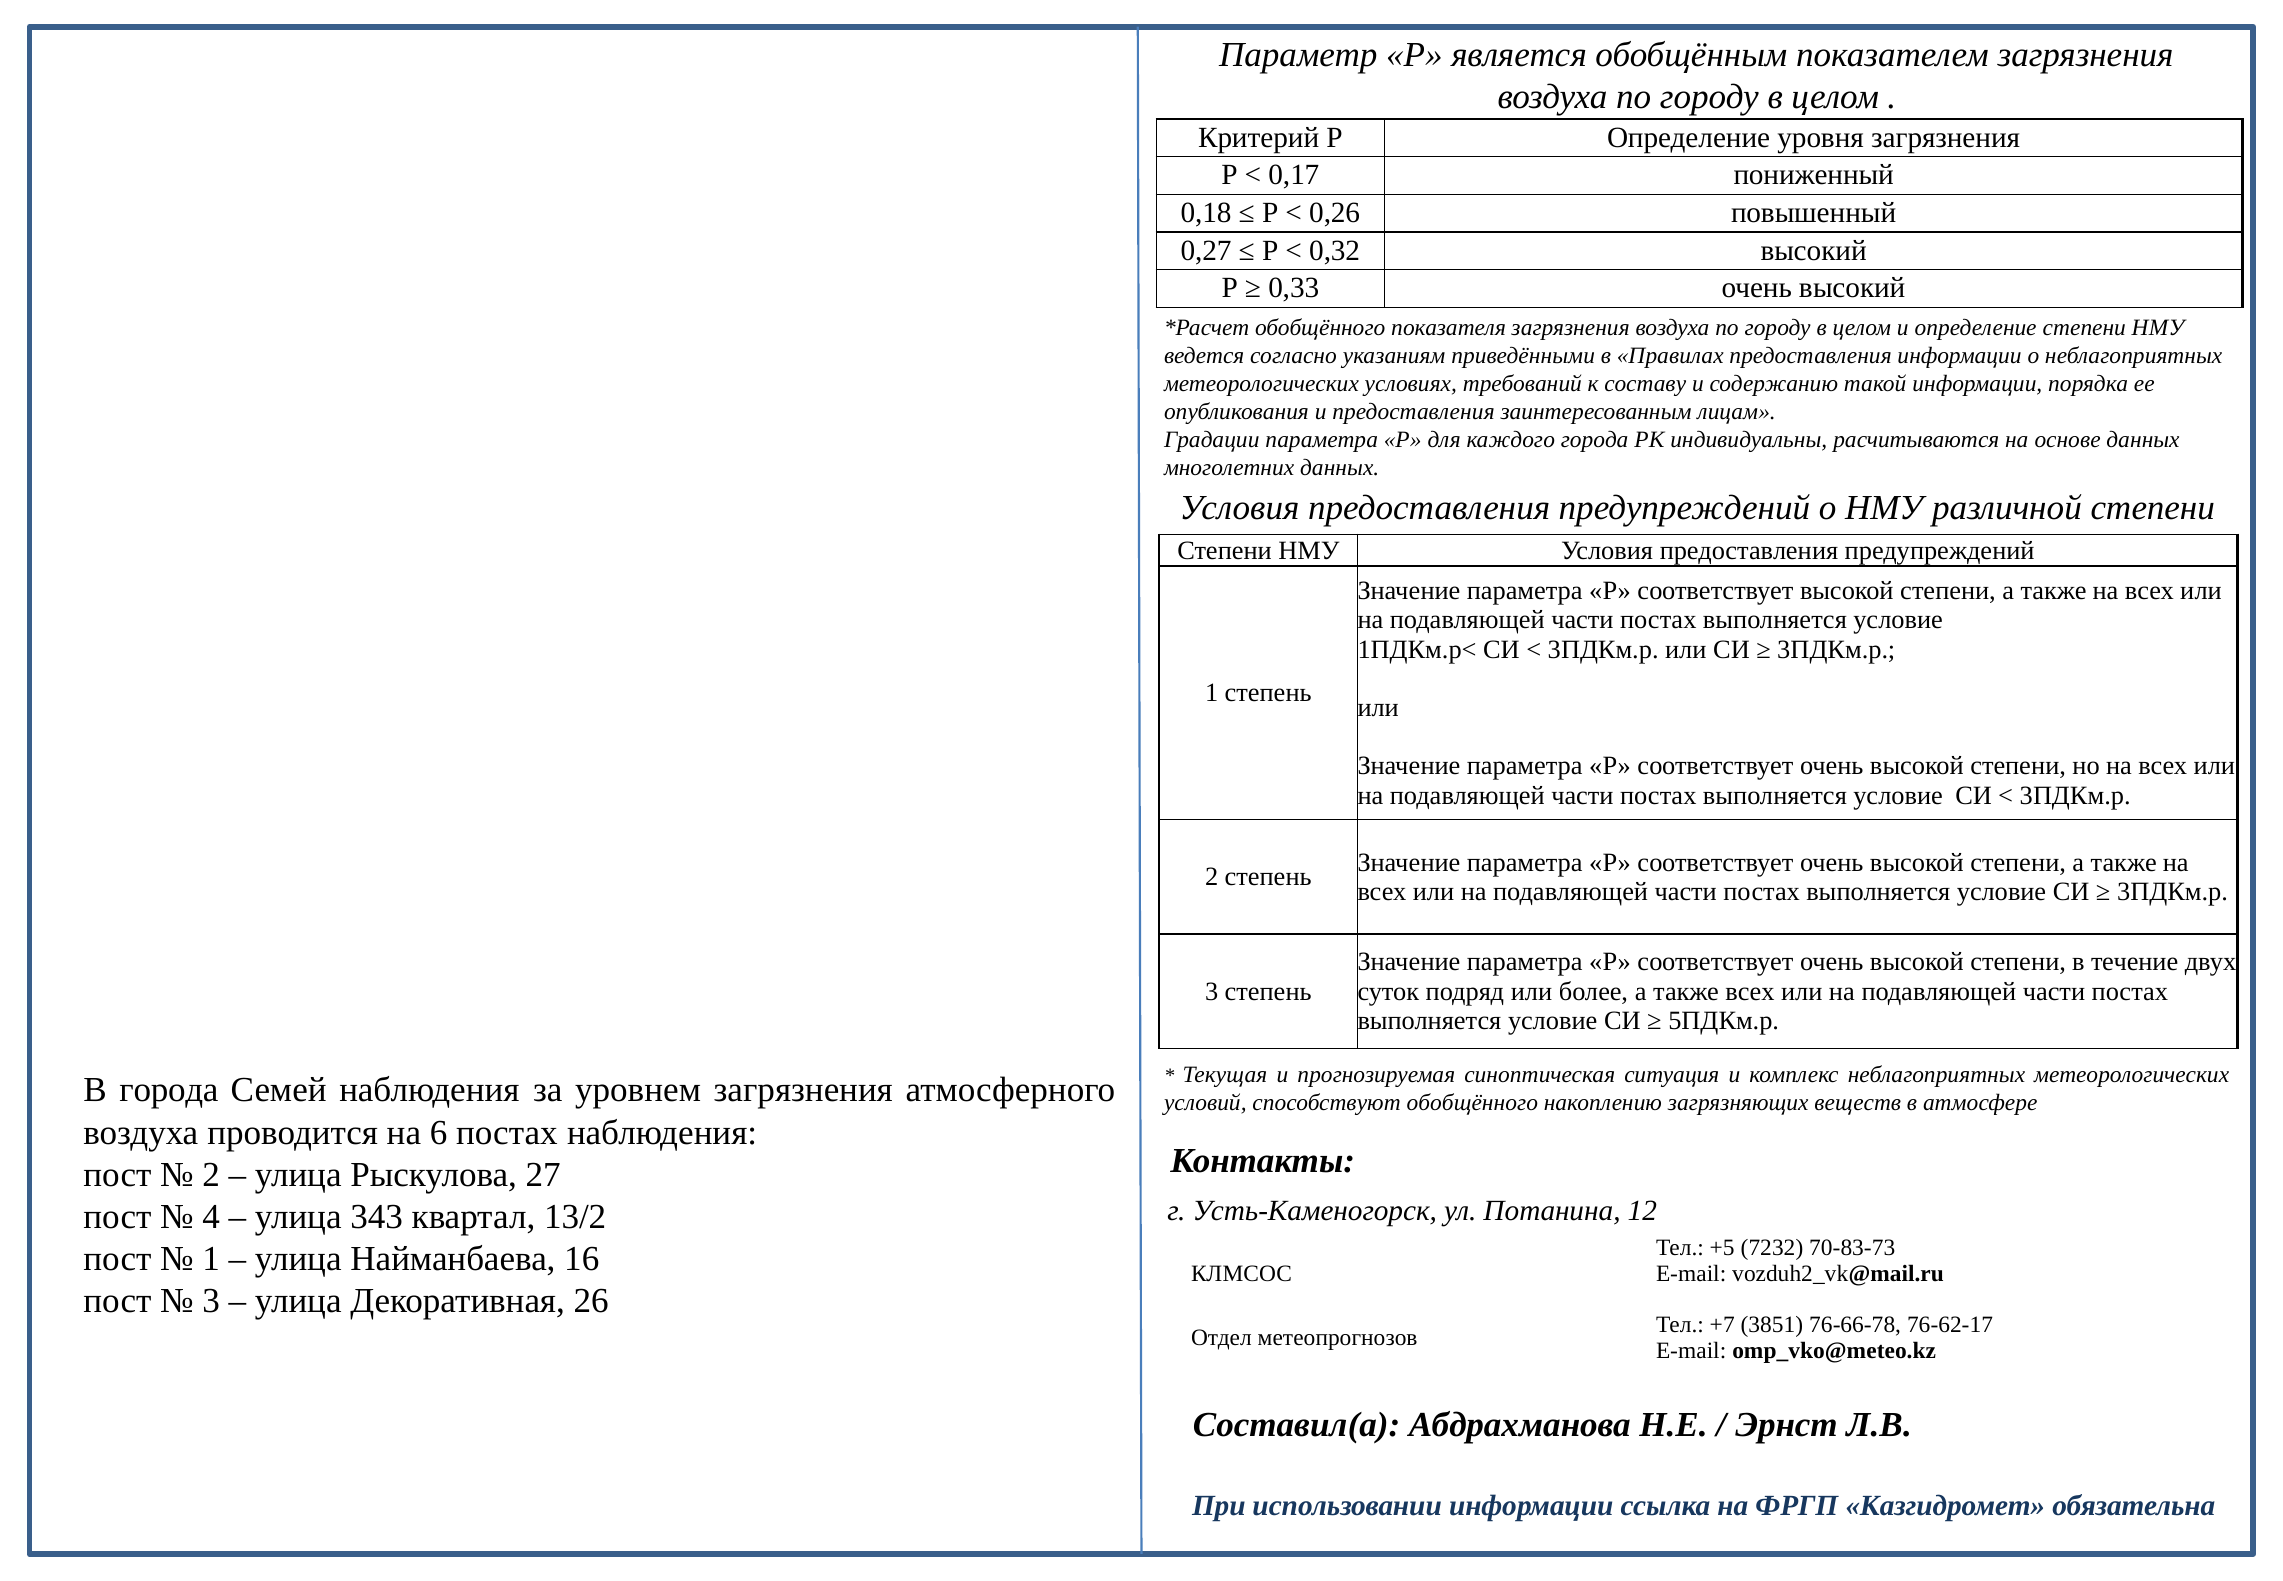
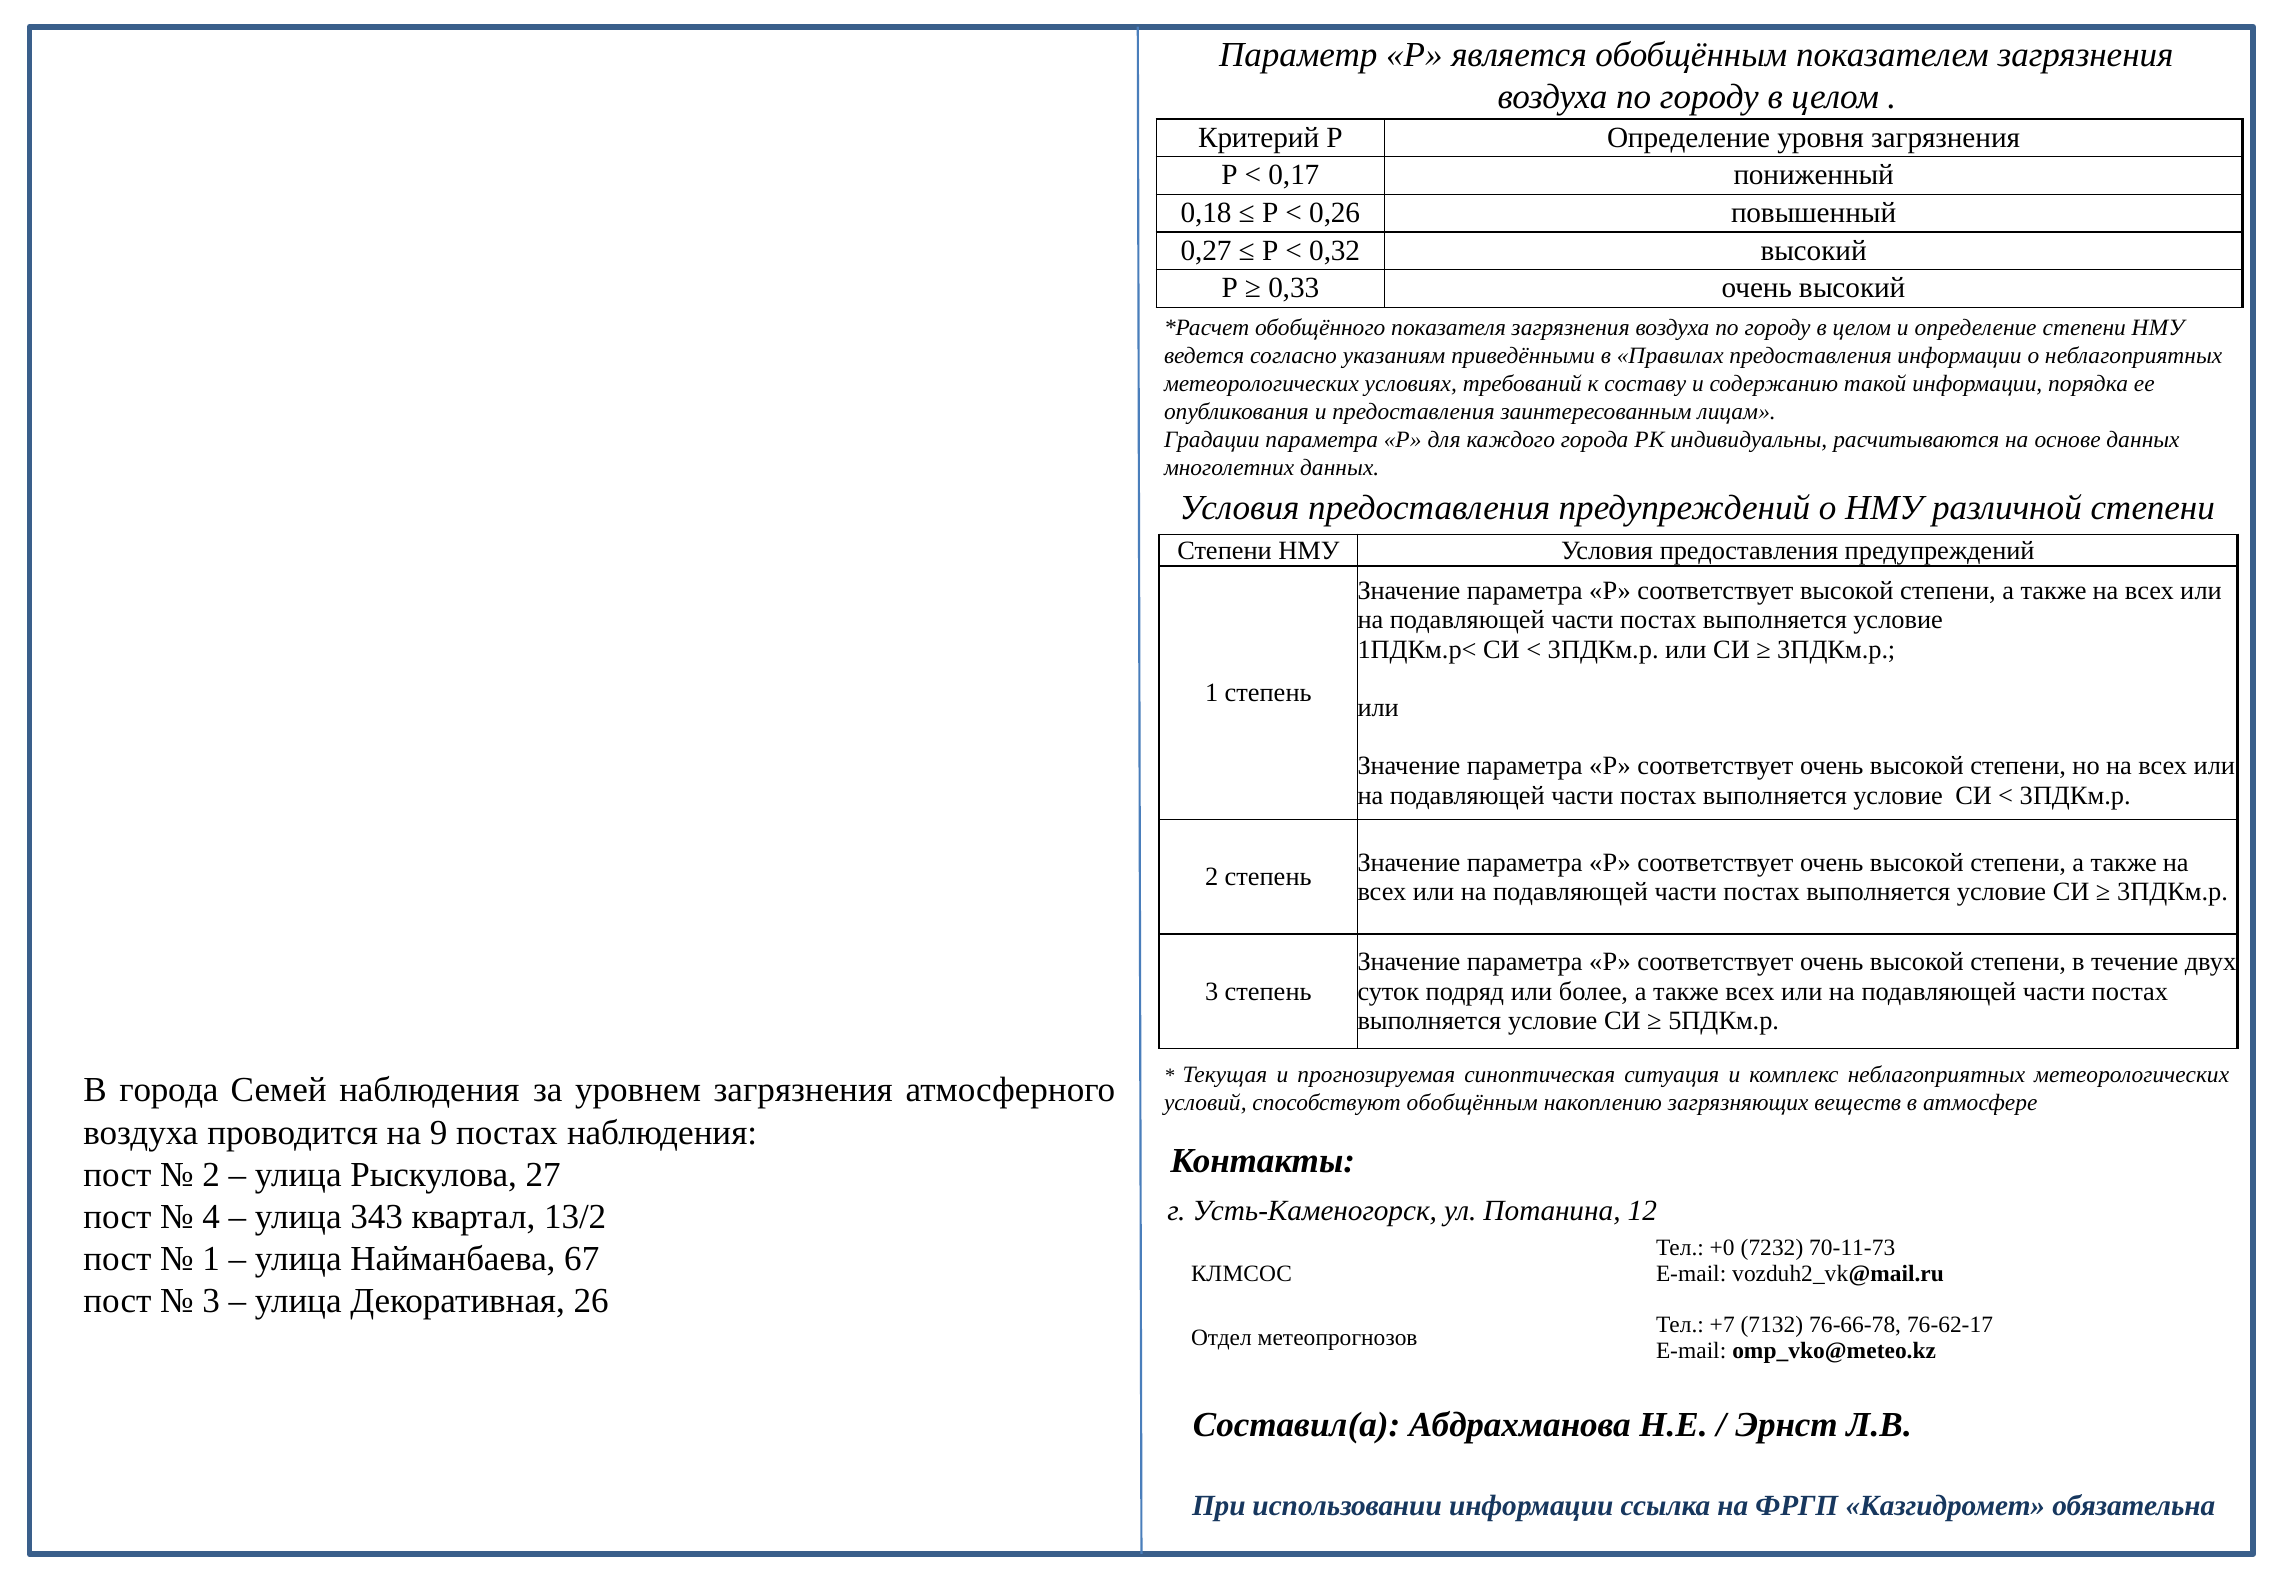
способствуют обобщённого: обобщённого -> обобщённым
6: 6 -> 9
+5: +5 -> +0
70-83-73: 70-83-73 -> 70-11-73
16: 16 -> 67
3851: 3851 -> 7132
